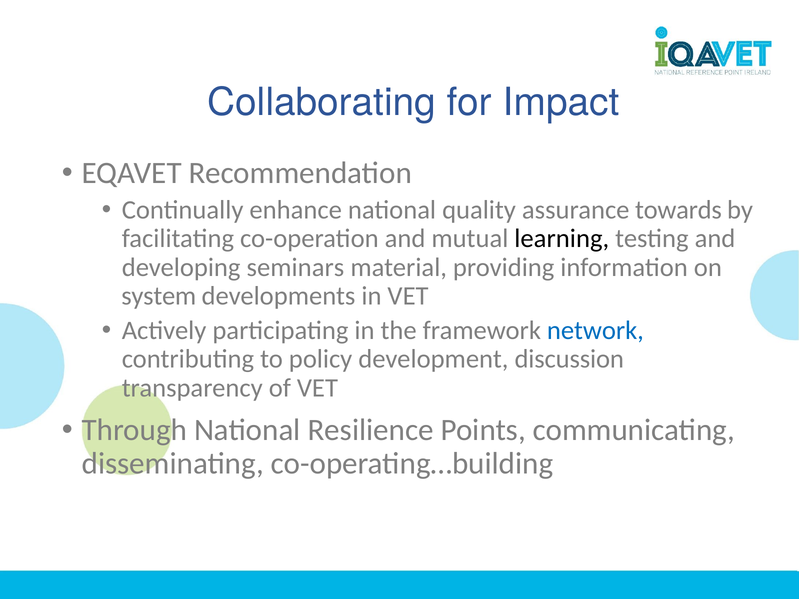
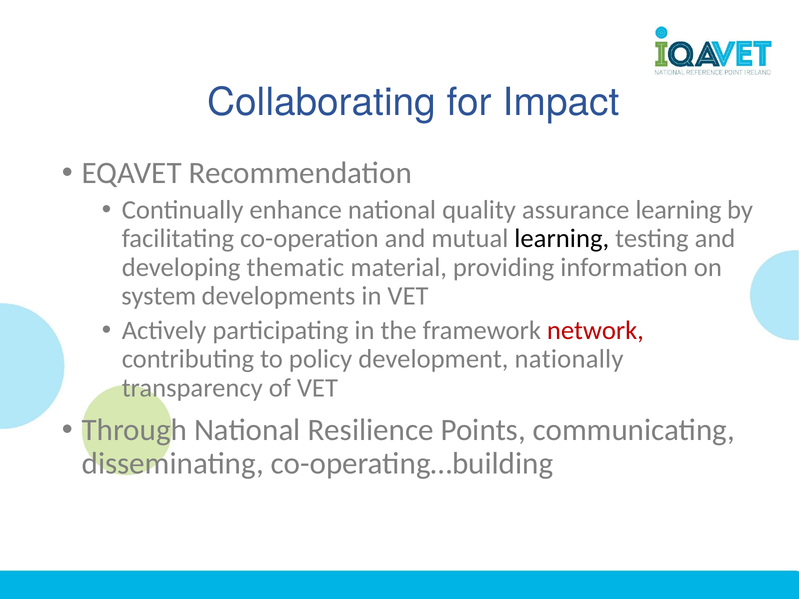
assurance towards: towards -> learning
seminars: seminars -> thematic
network colour: blue -> red
discussion: discussion -> nationally
